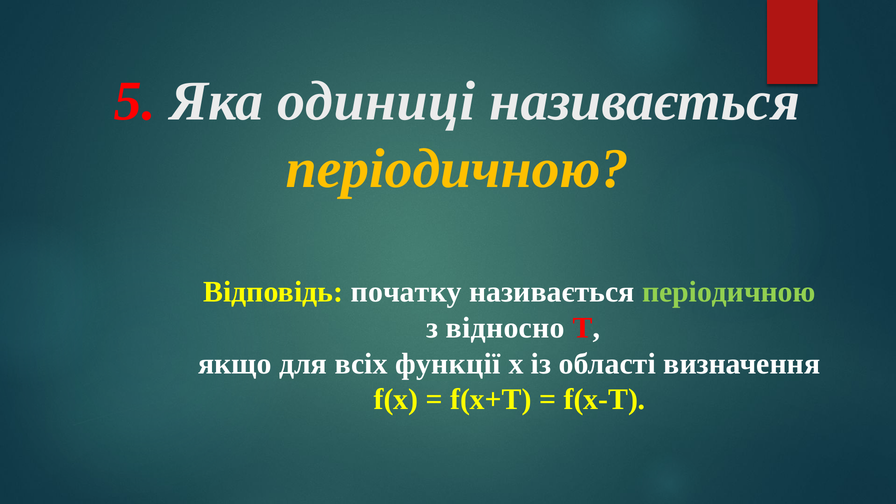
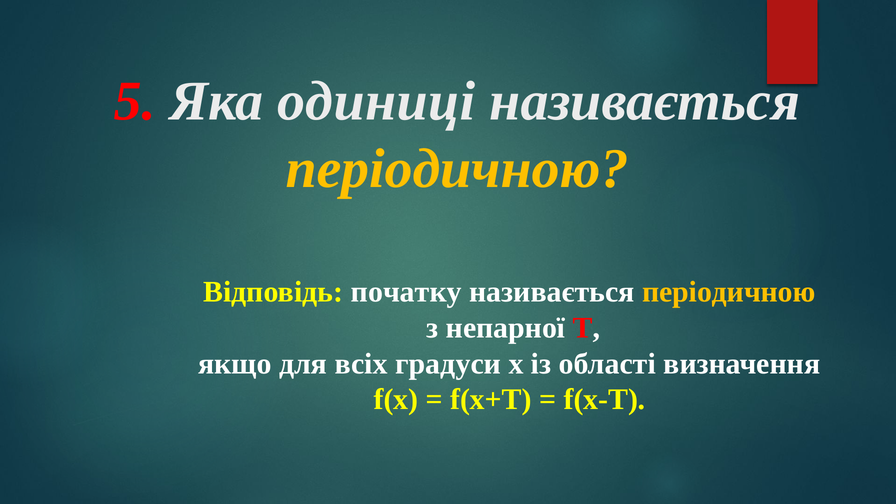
періодичною at (729, 292) colour: light green -> yellow
відносно: відносно -> непарної
функції: функції -> градуси
